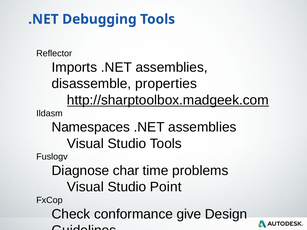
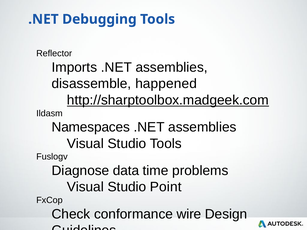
properties: properties -> happened
char: char -> data
give: give -> wire
